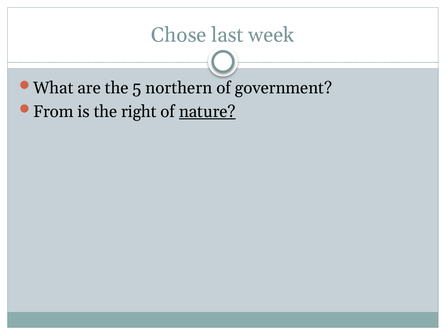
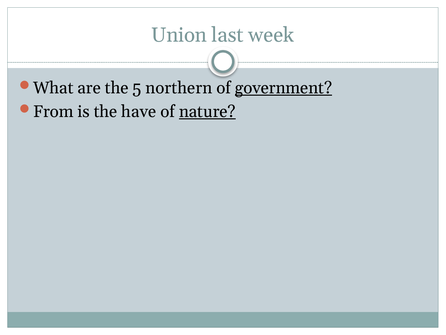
Chose: Chose -> Union
government underline: none -> present
right: right -> have
